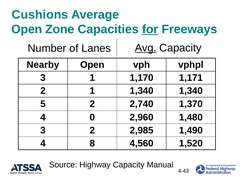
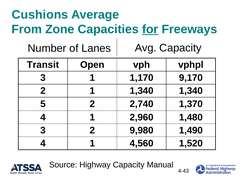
Open at (27, 29): Open -> From
Avg underline: present -> none
Nearby: Nearby -> Transit
1,171: 1,171 -> 9,170
0 at (92, 117): 0 -> 1
2,985: 2,985 -> 9,980
8 at (92, 143): 8 -> 1
